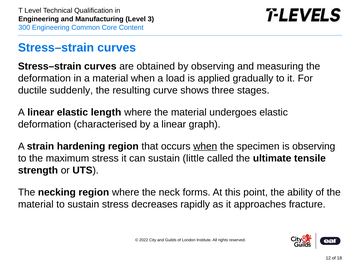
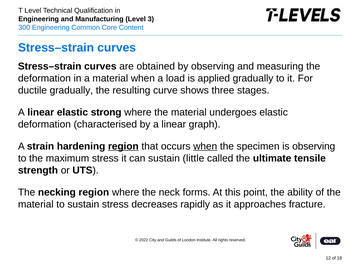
ductile suddenly: suddenly -> gradually
length: length -> strong
region at (123, 146) underline: none -> present
